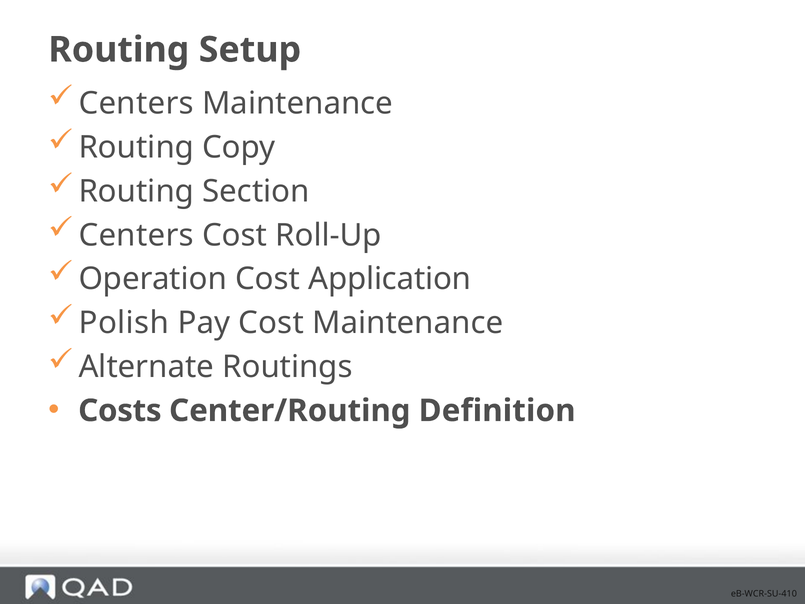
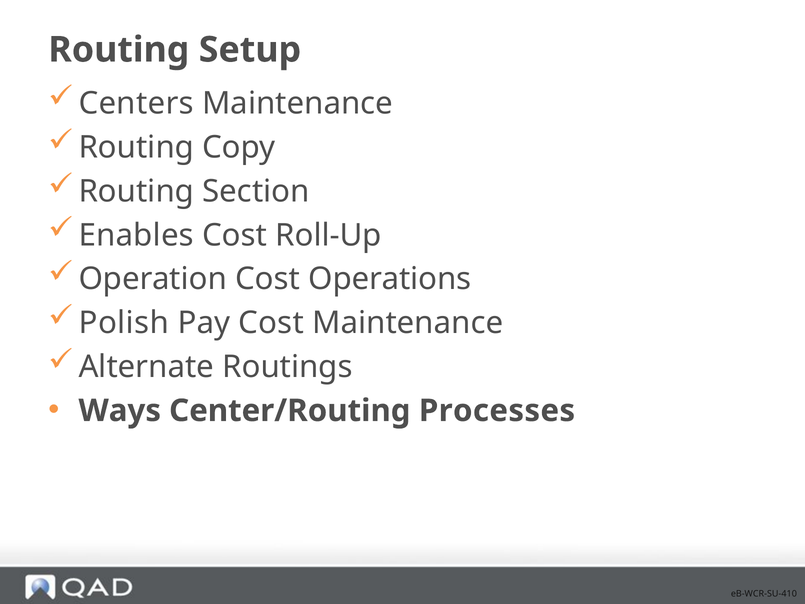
Centers at (136, 235): Centers -> Enables
Application: Application -> Operations
Costs: Costs -> Ways
Definition: Definition -> Processes
